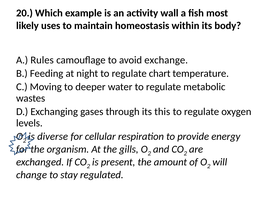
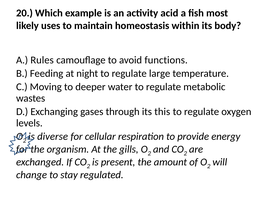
wall: wall -> acid
exchange: exchange -> functions
chart: chart -> large
